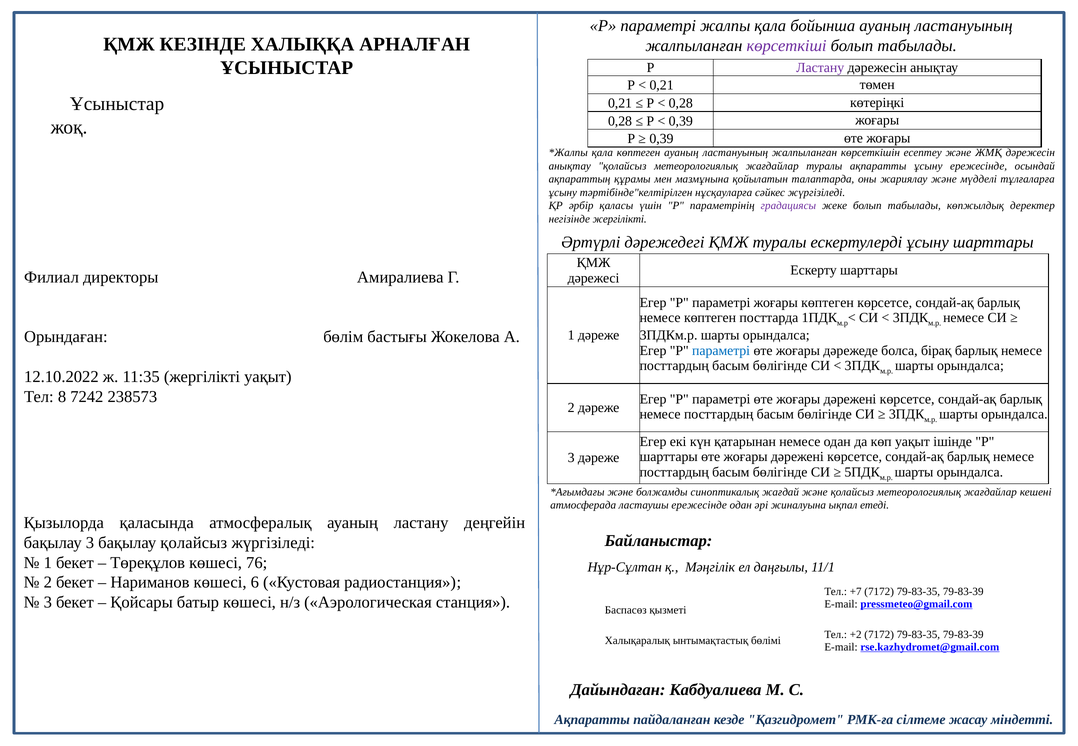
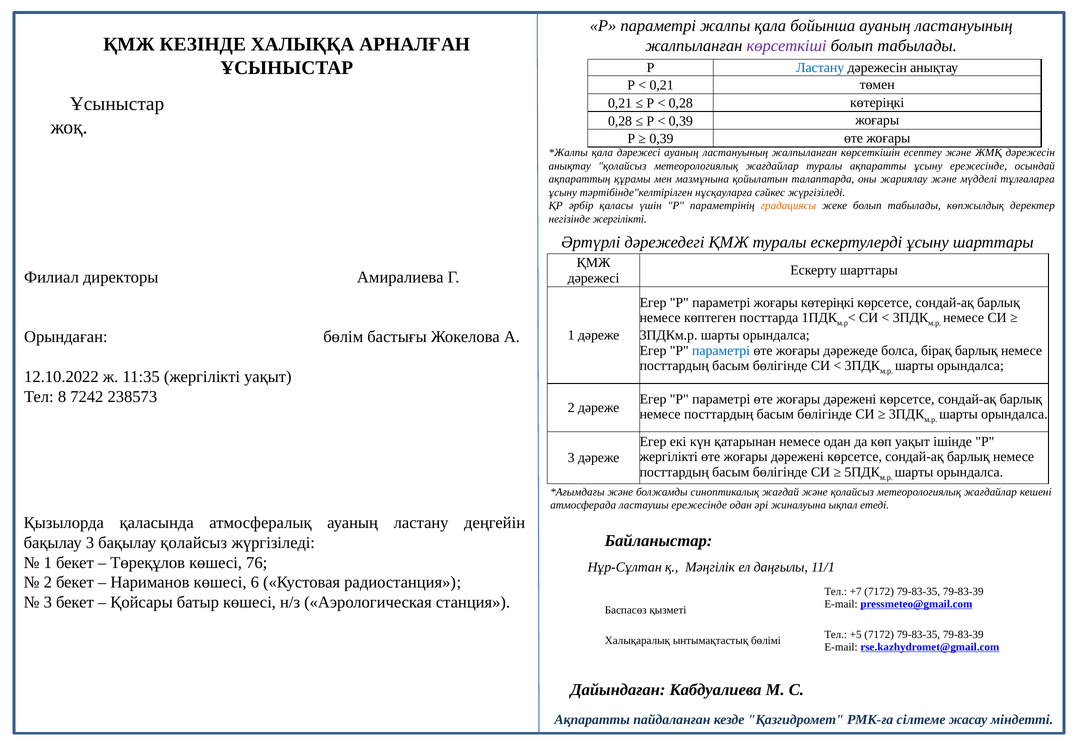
Ластану at (820, 68) colour: purple -> blue
қала көптеген: көптеген -> дәрежесі
градациясы colour: purple -> orange
жоғары көптеген: көптеген -> көтеріңкі
шарттары at (669, 457): шарттары -> жергілікті
+2: +2 -> +5
